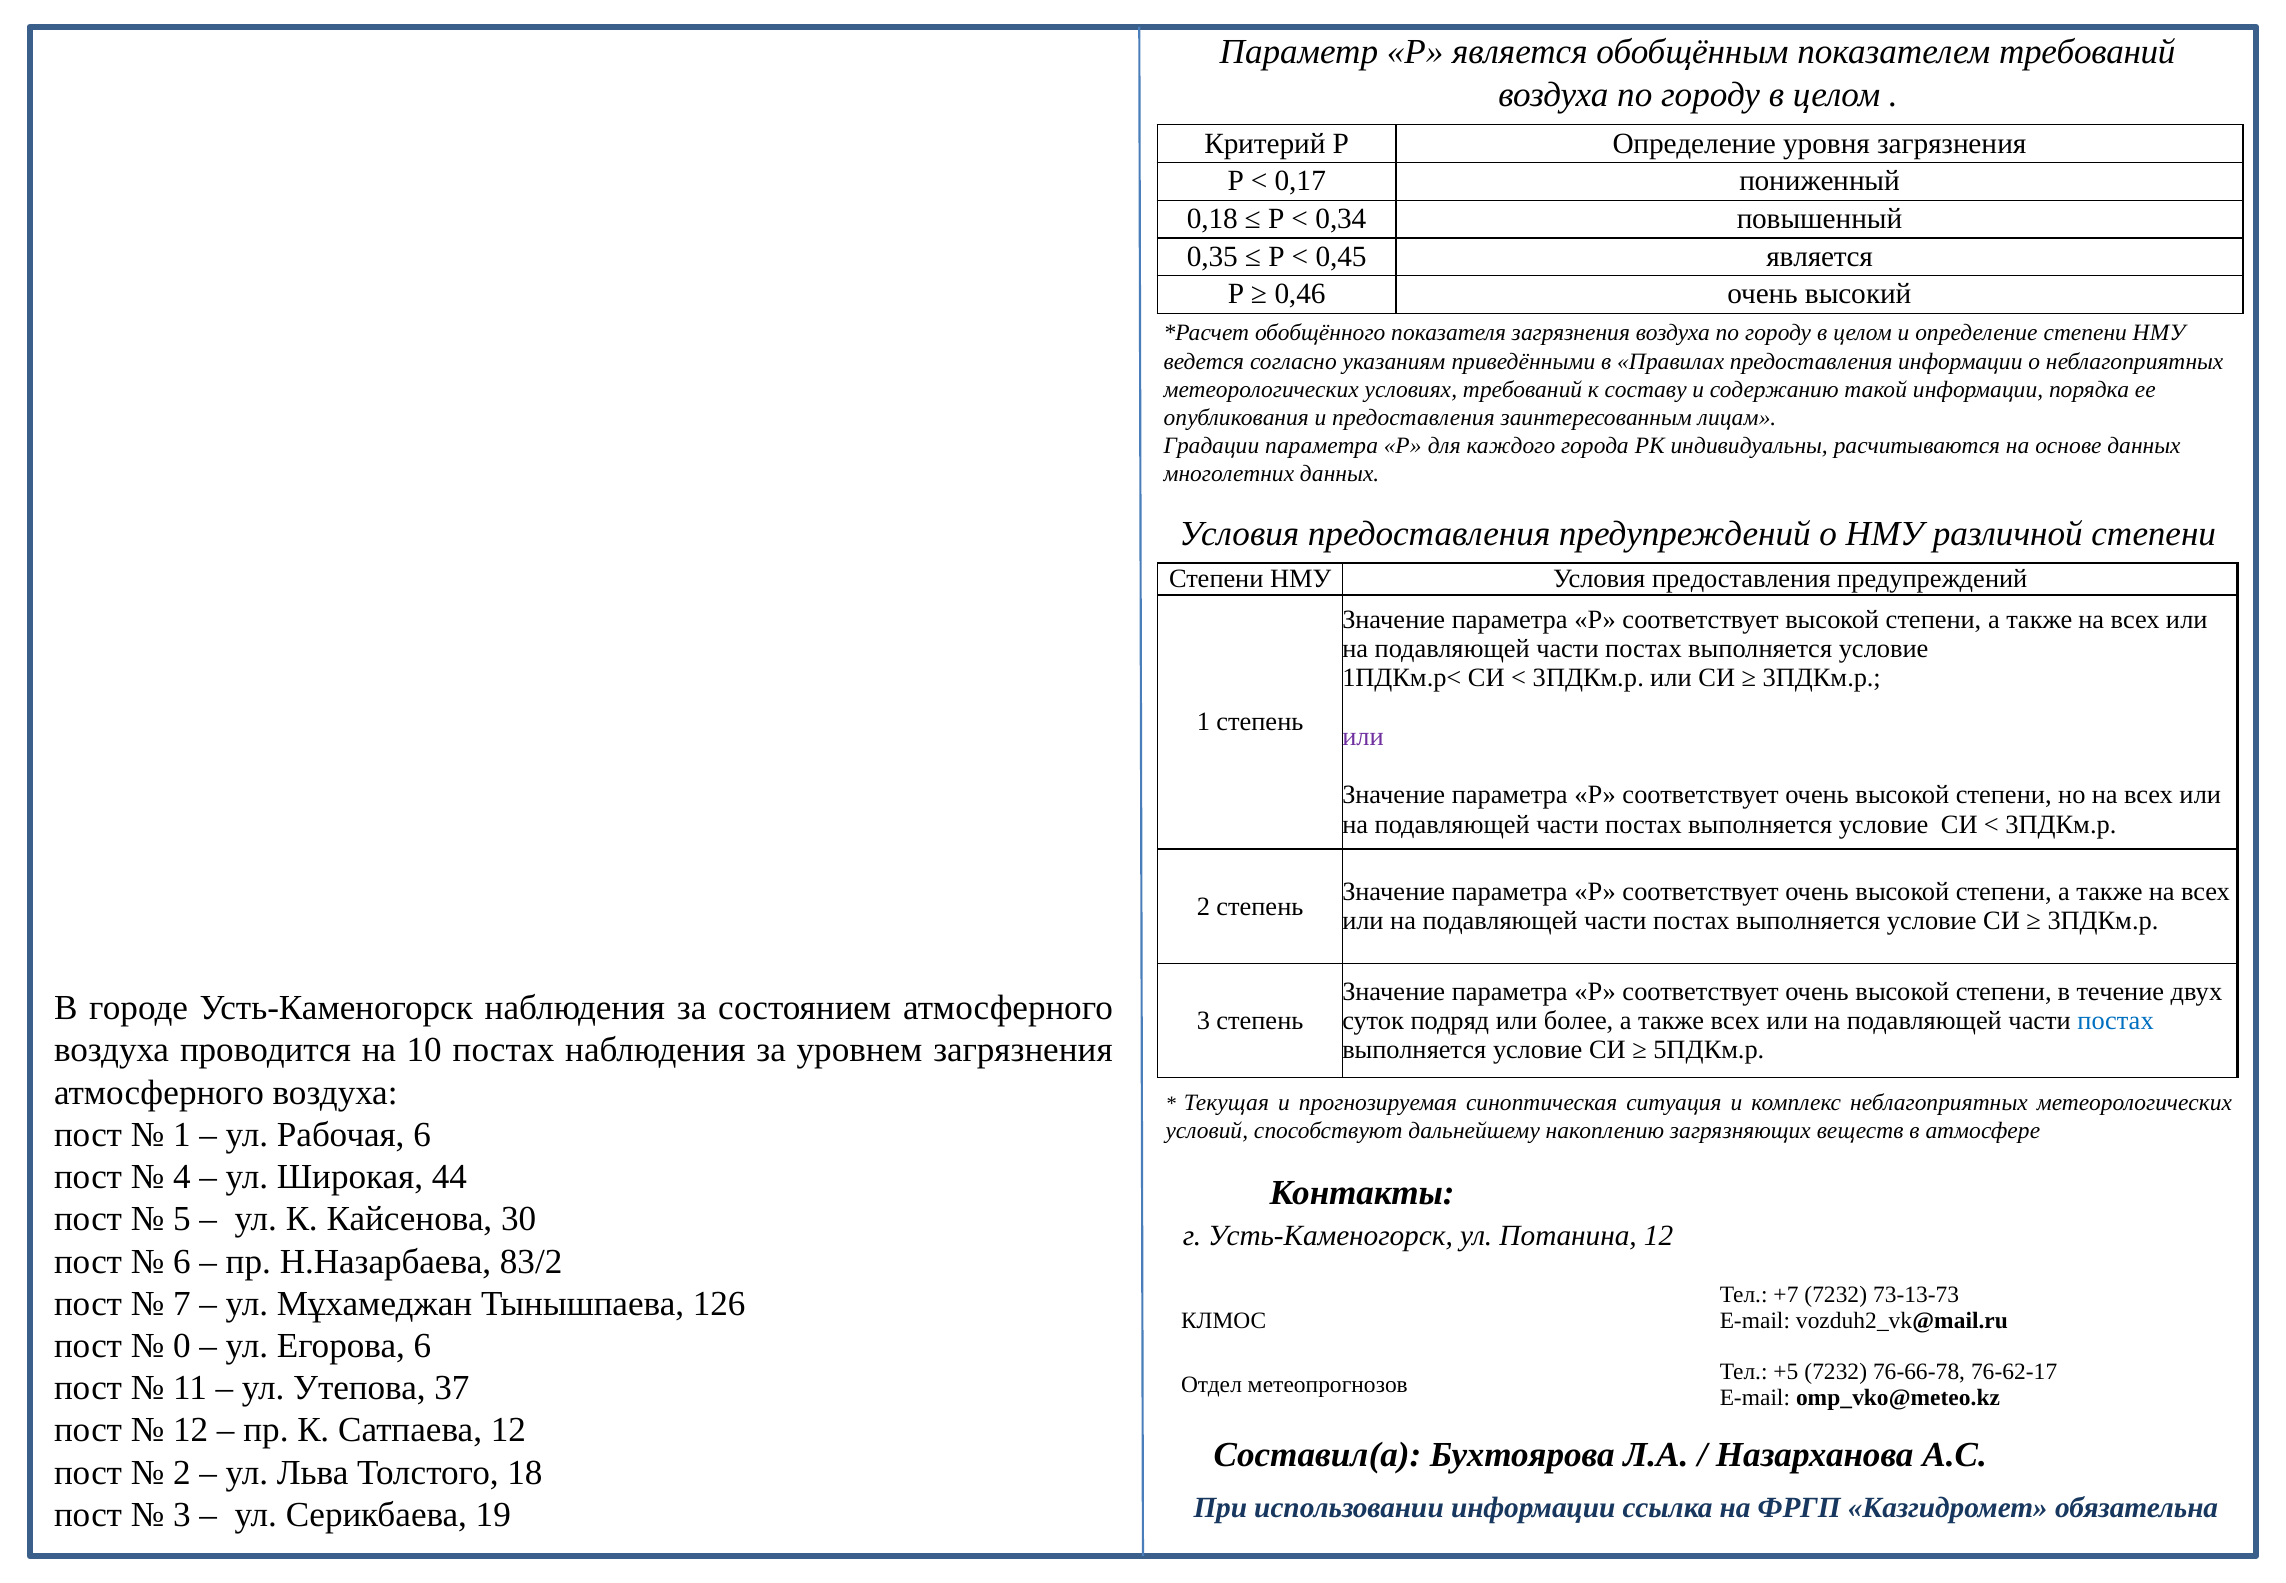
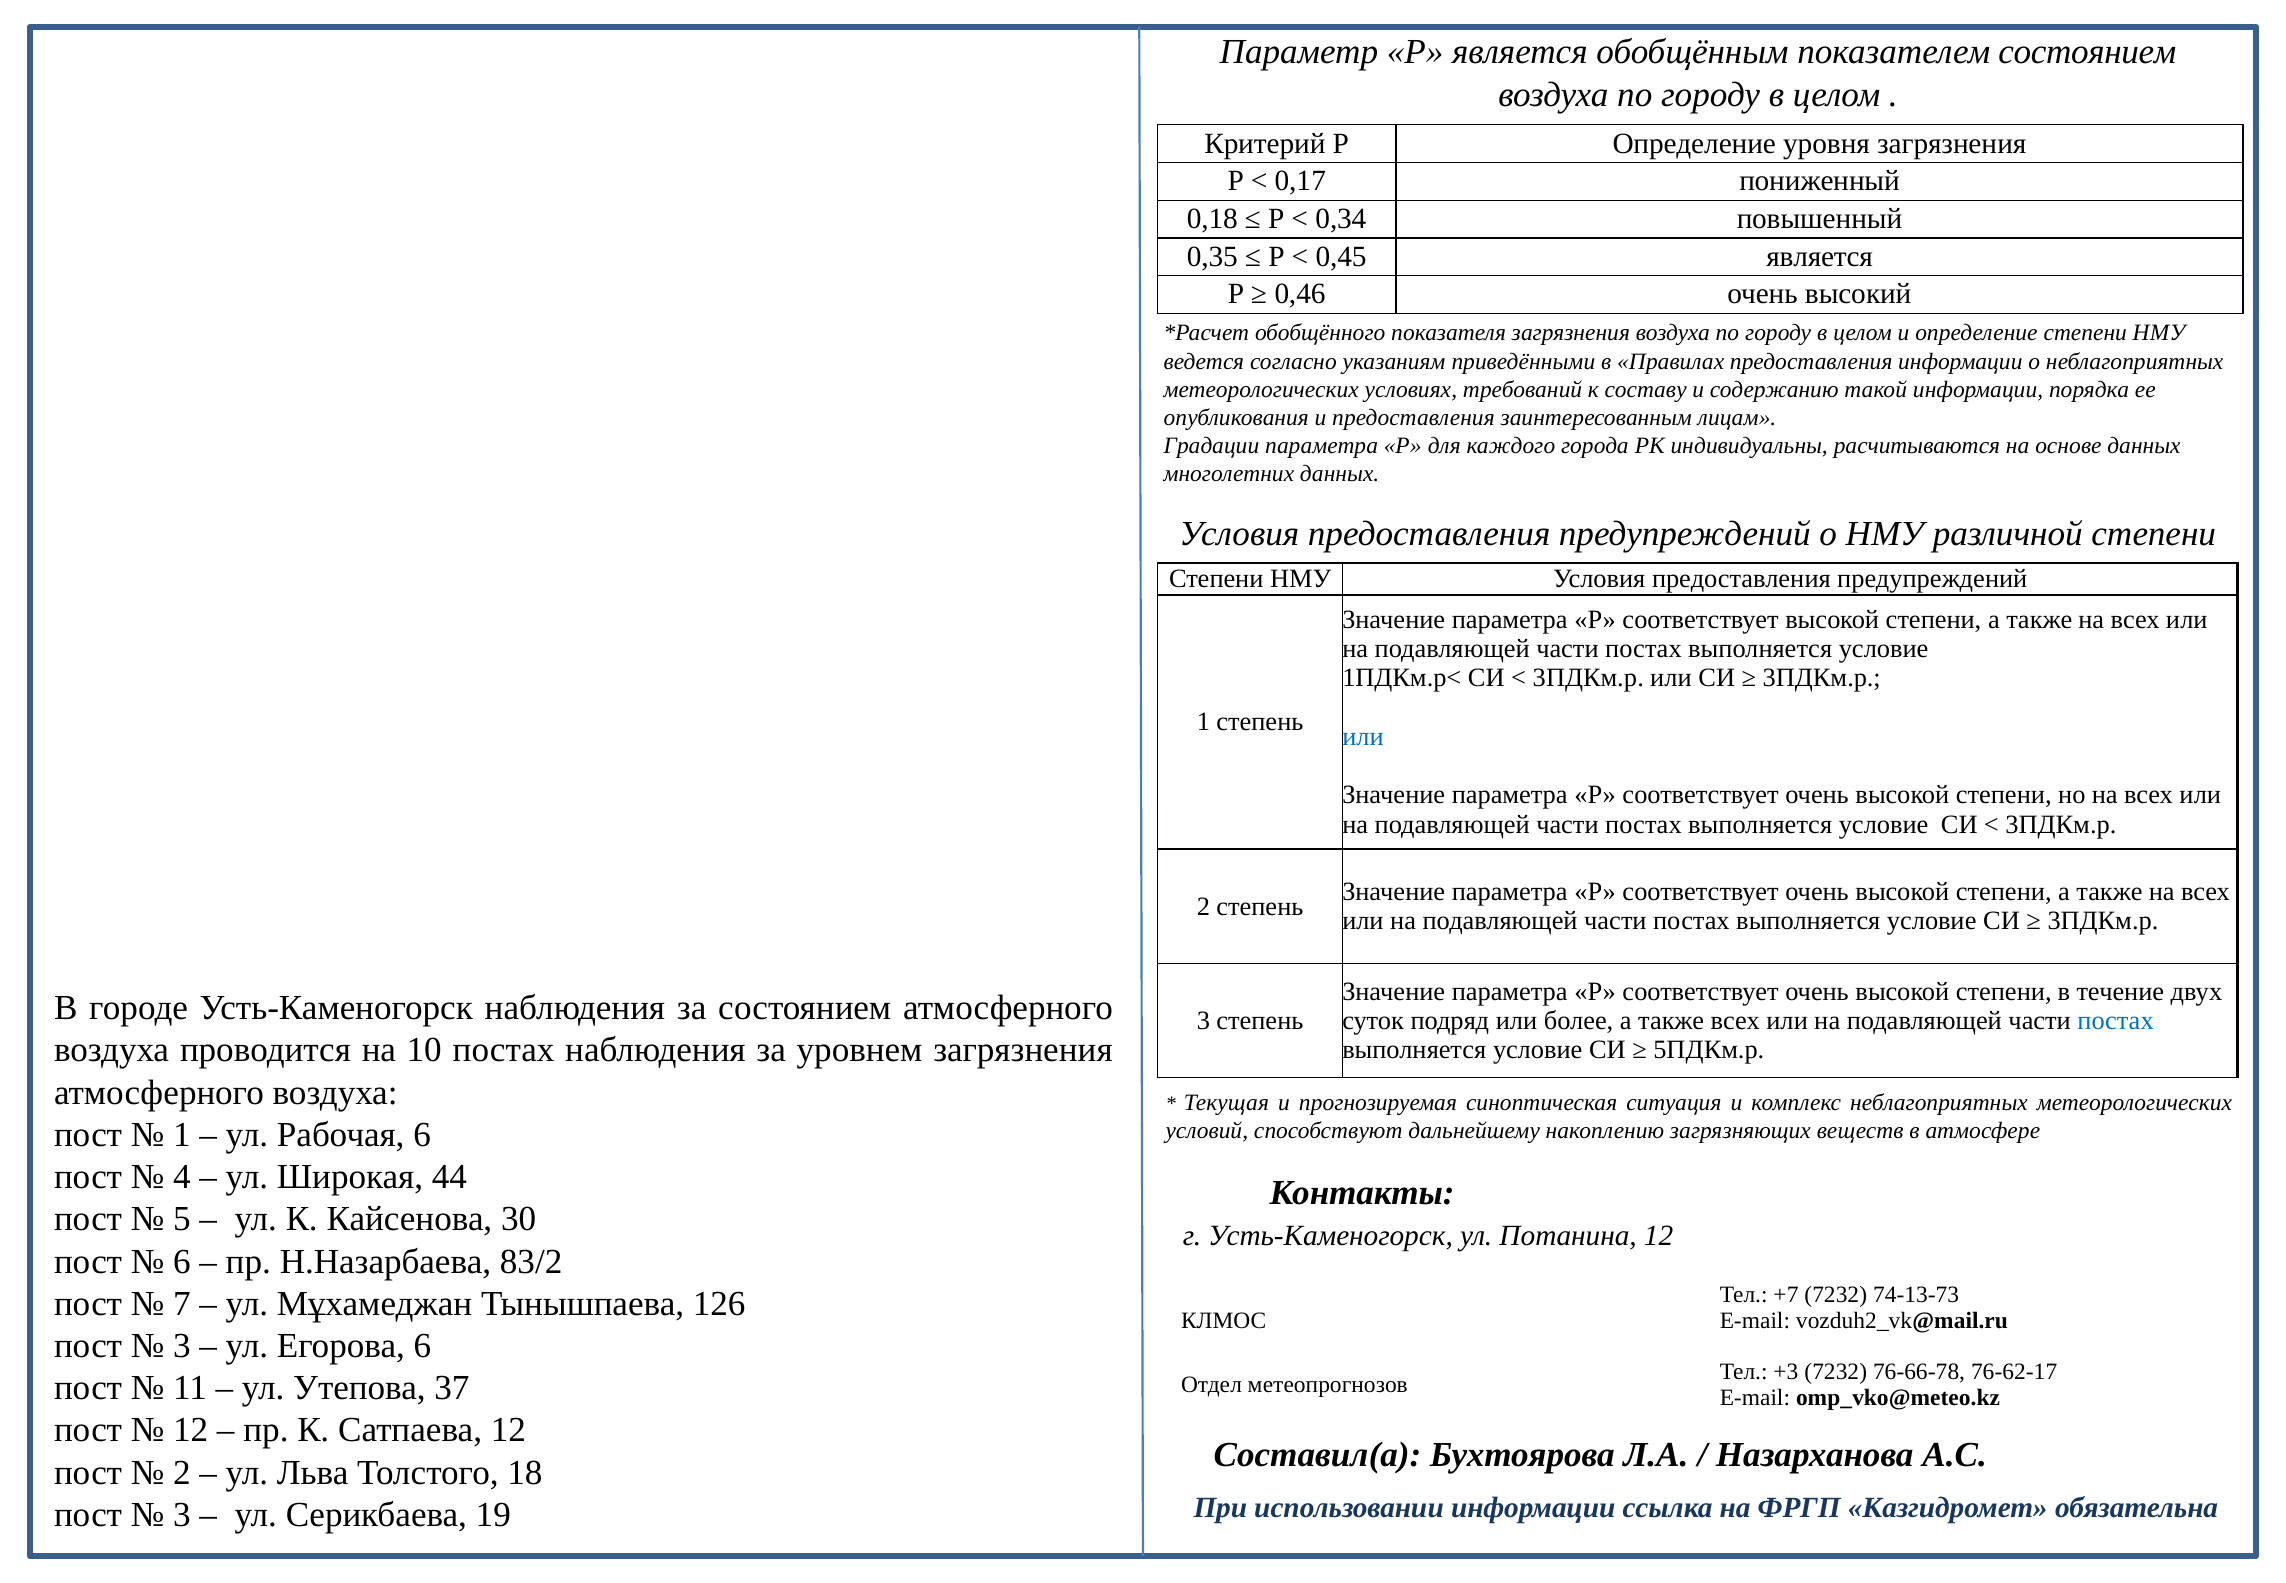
показателем требований: требований -> состоянием
или at (1363, 737) colour: purple -> blue
73-13-73: 73-13-73 -> 74-13-73
0 at (182, 1346): 0 -> 3
+5: +5 -> +3
